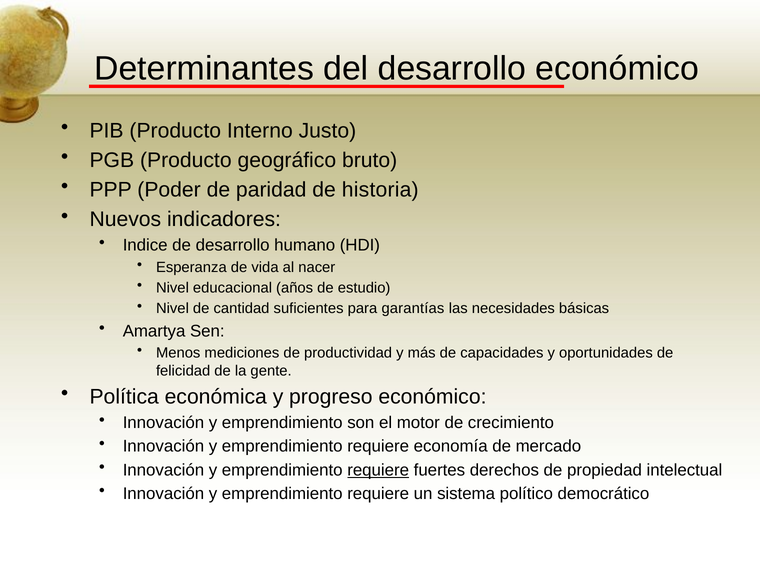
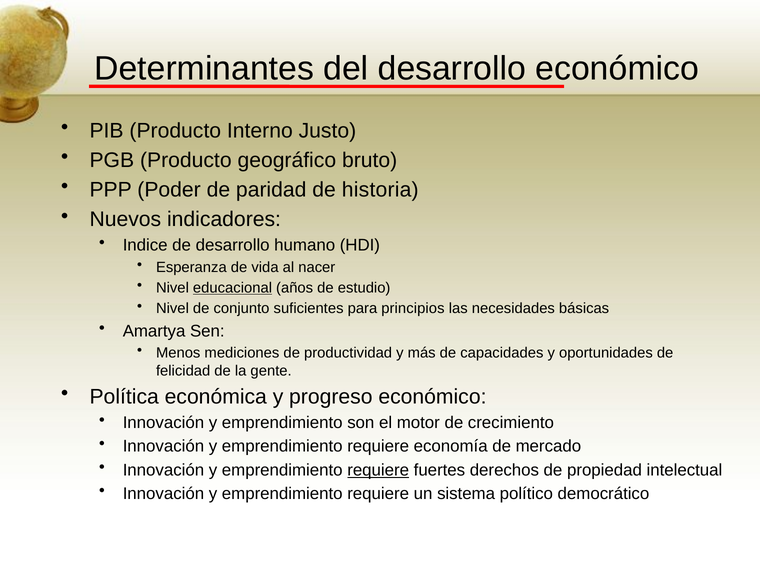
educacional underline: none -> present
cantidad: cantidad -> conjunto
garantías: garantías -> principios
